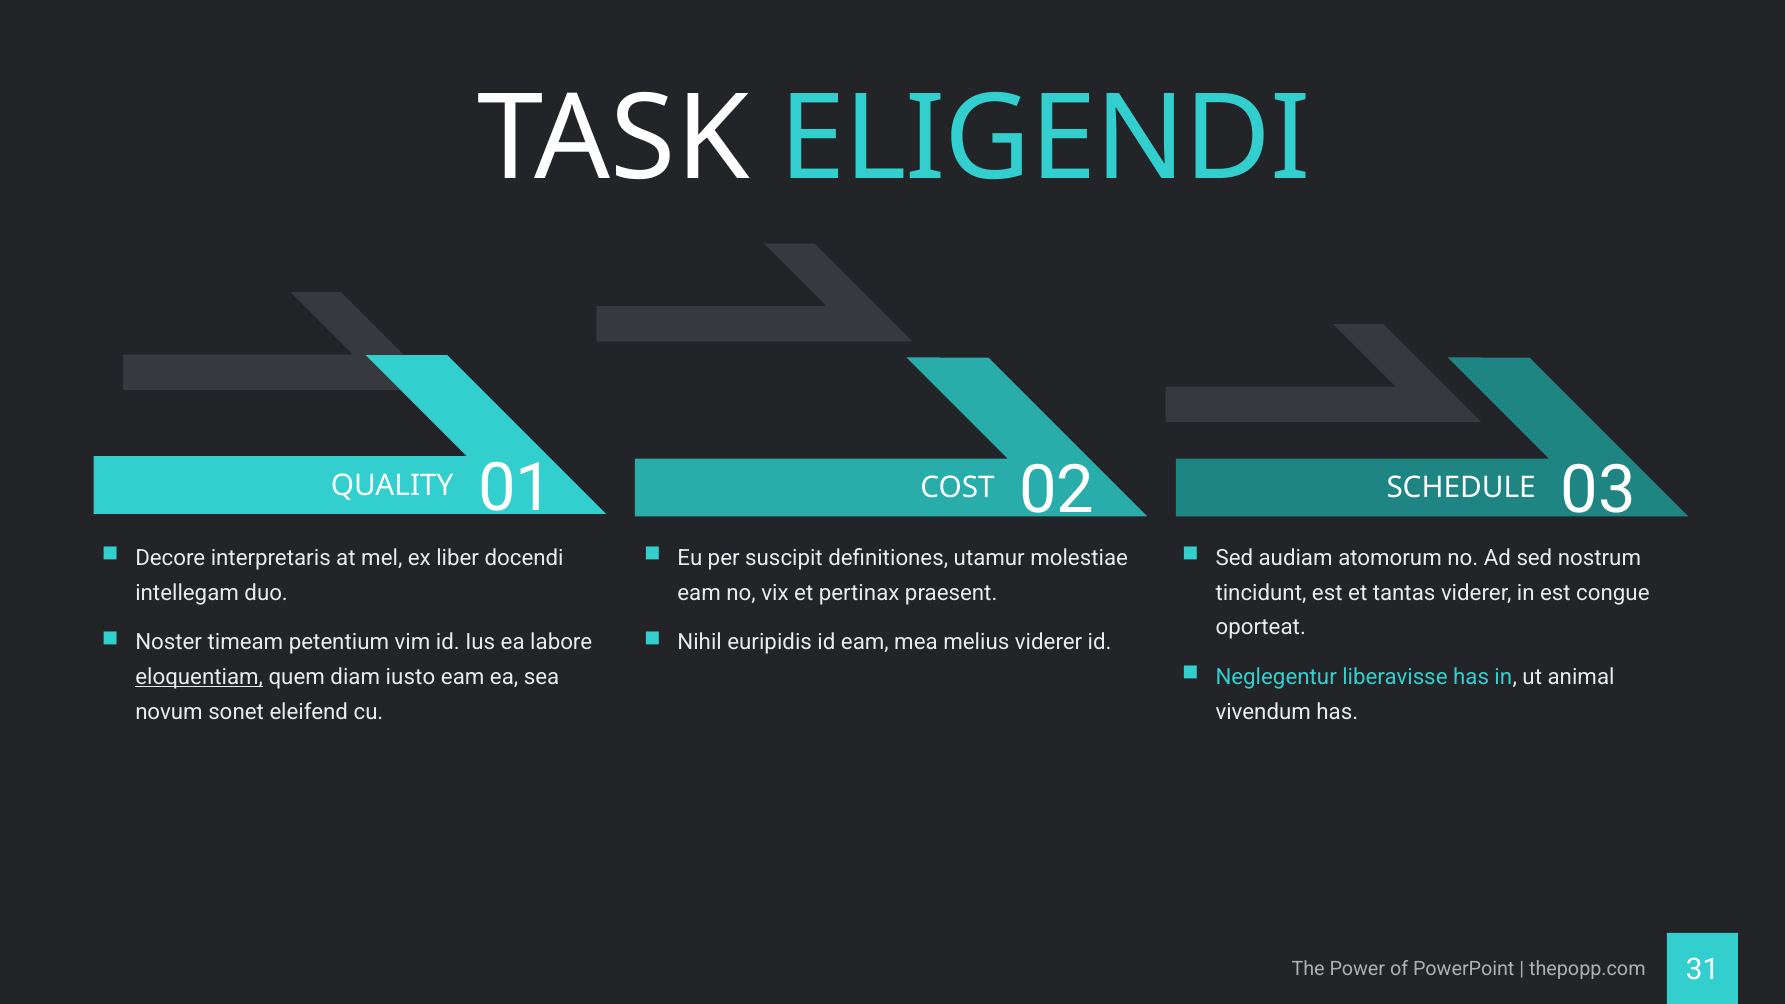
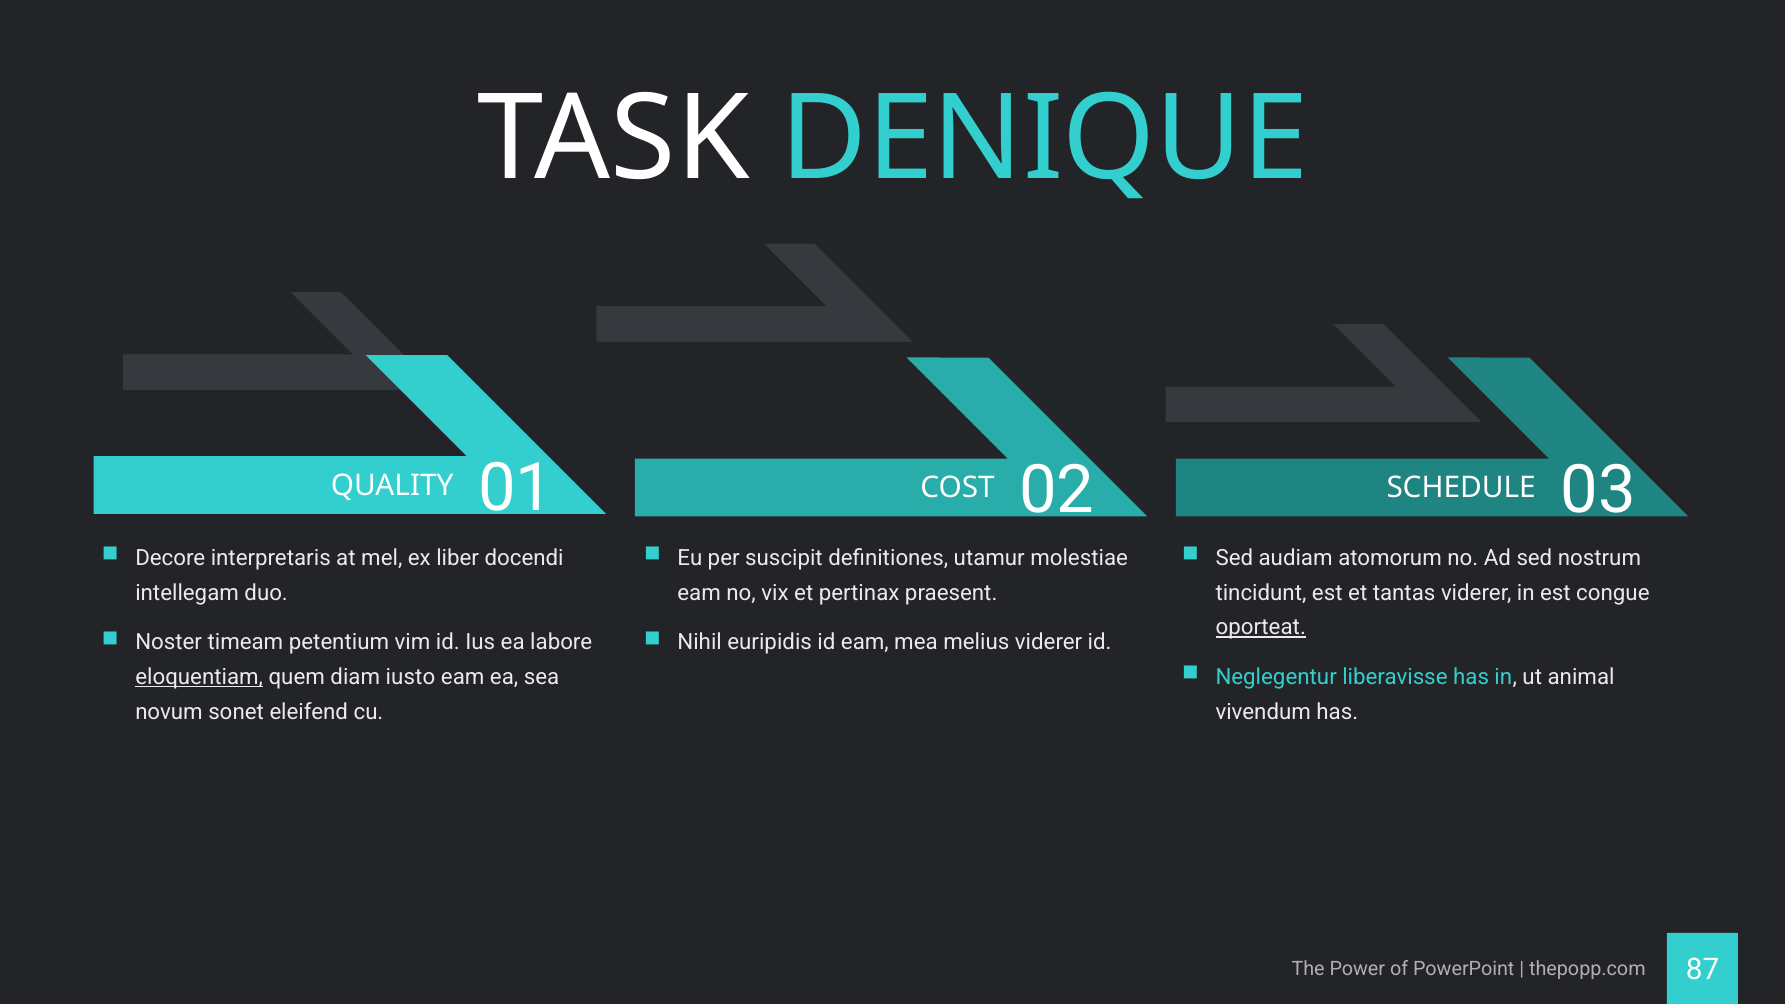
ELIGENDI: ELIGENDI -> DENIQUE
oporteat underline: none -> present
31: 31 -> 87
